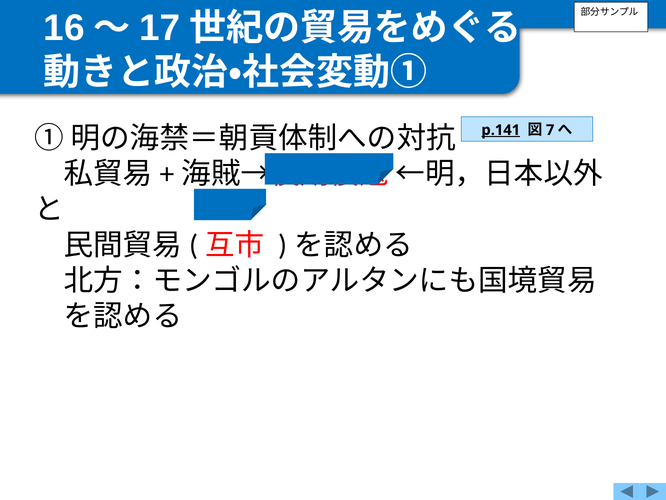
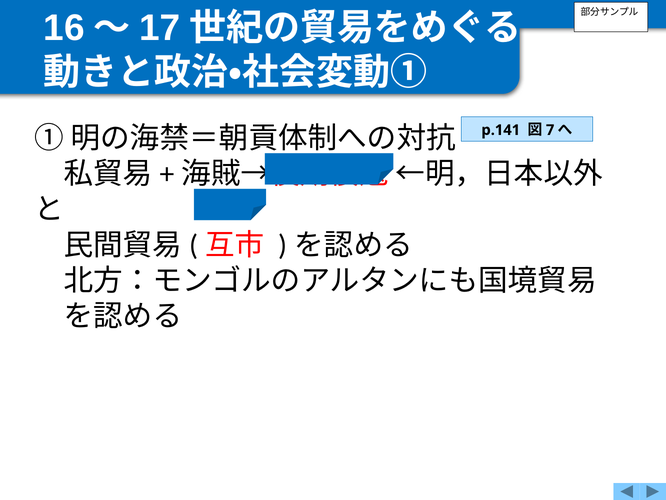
p.141 underline: present -> none
